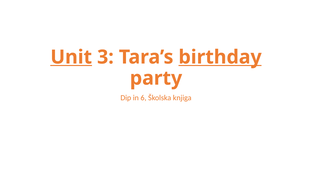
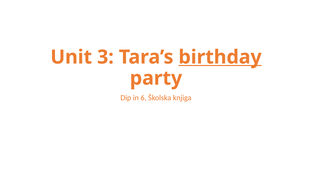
Unit underline: present -> none
